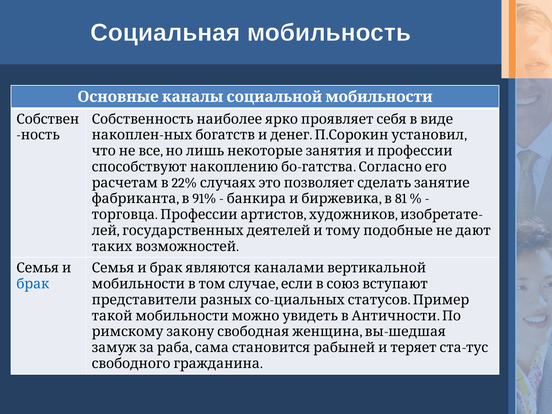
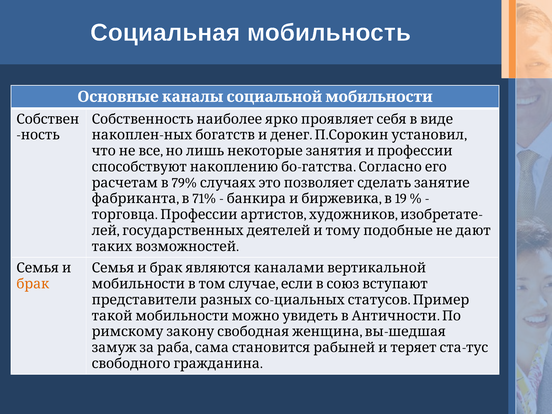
22%: 22% -> 79%
91%: 91% -> 71%
81: 81 -> 19
брак colour: blue -> orange
